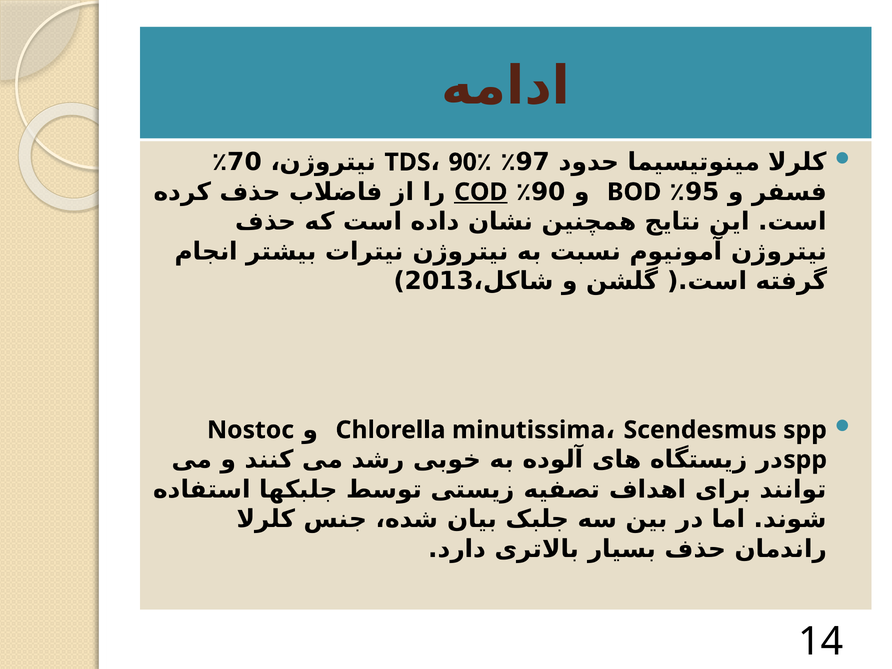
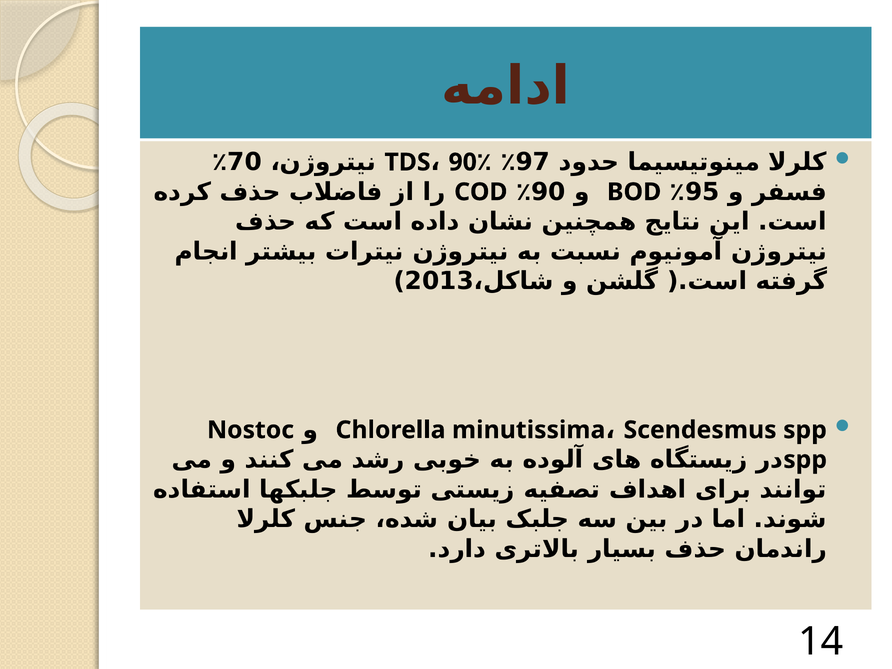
COD underline: present -> none
